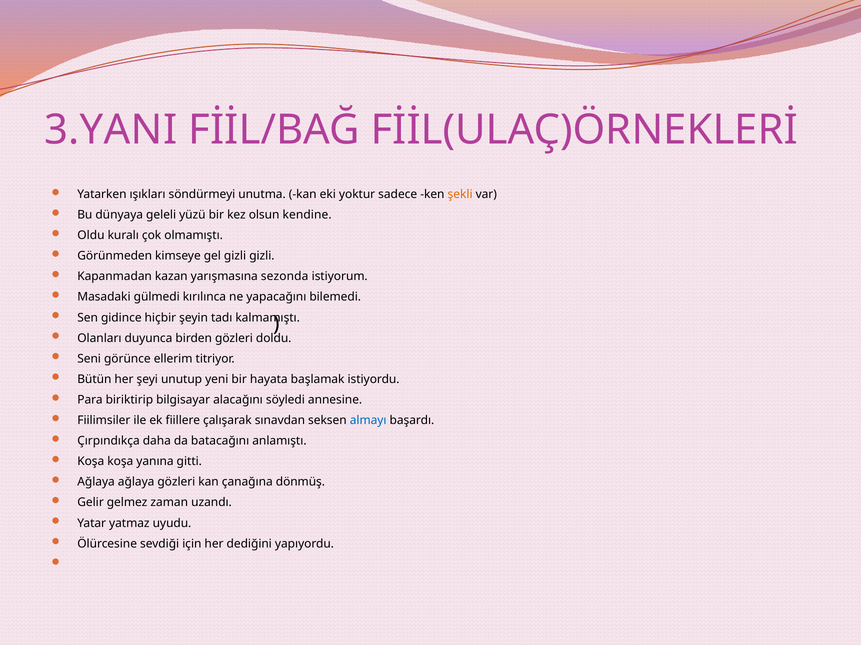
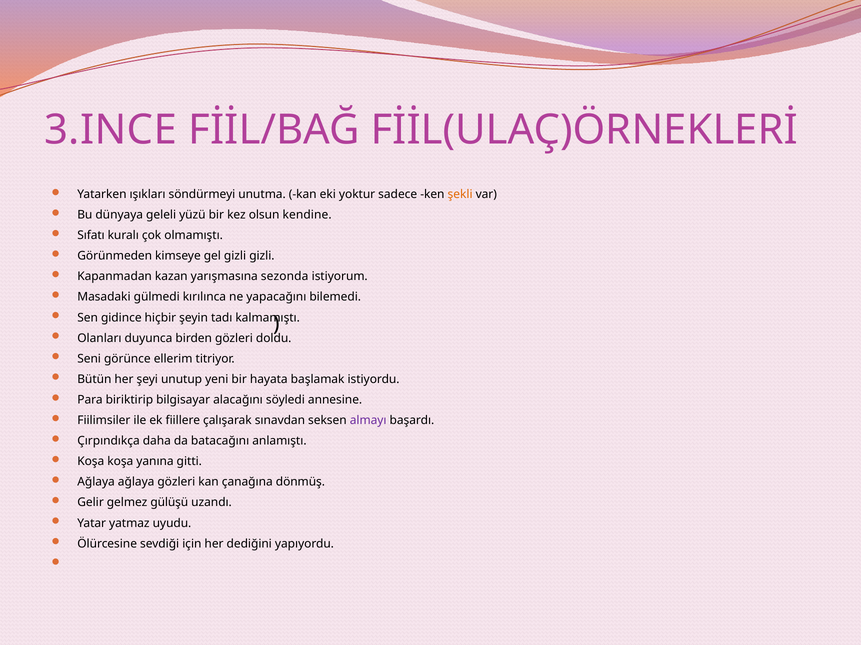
3.YANI: 3.YANI -> 3.INCE
Oldu: Oldu -> Sıfatı
almayı colour: blue -> purple
zaman: zaman -> gülüşü
